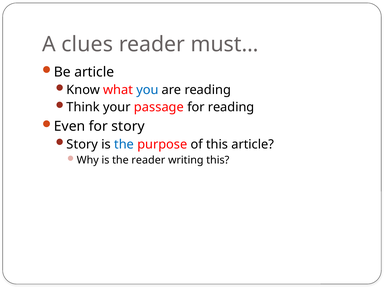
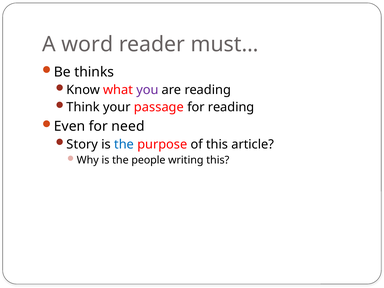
clues: clues -> word
Be article: article -> thinks
you colour: blue -> purple
for story: story -> need
the reader: reader -> people
